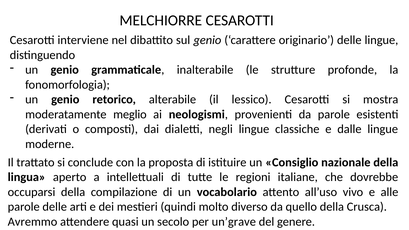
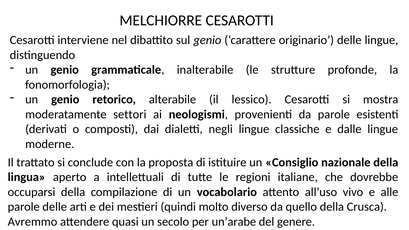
meglio: meglio -> settori
un’grave: un’grave -> un’arabe
